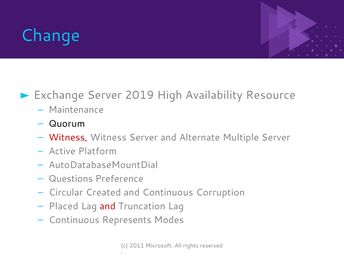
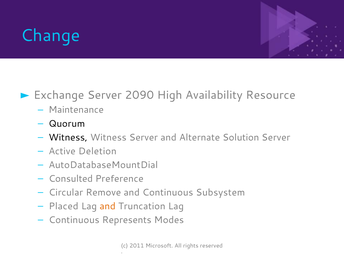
2019: 2019 -> 2090
Witness at (68, 137) colour: red -> black
Multiple: Multiple -> Solution
Platform: Platform -> Deletion
Questions: Questions -> Consulted
Created: Created -> Remove
Corruption: Corruption -> Subsystem
and at (108, 206) colour: red -> orange
